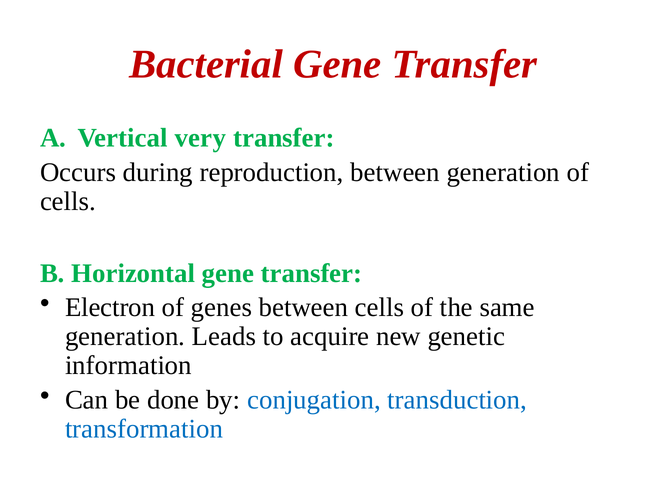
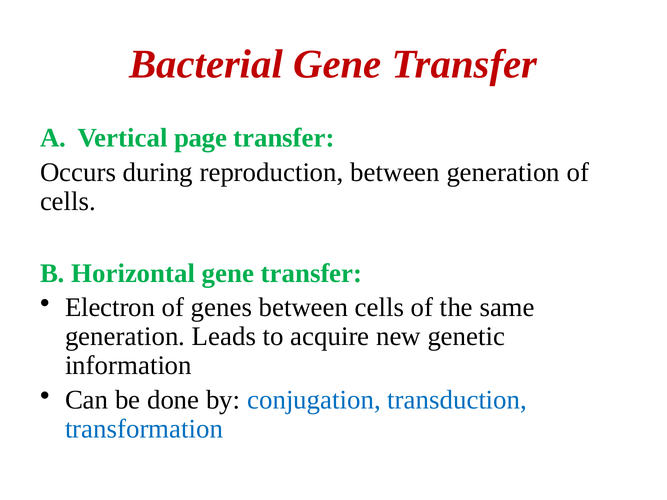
very: very -> page
